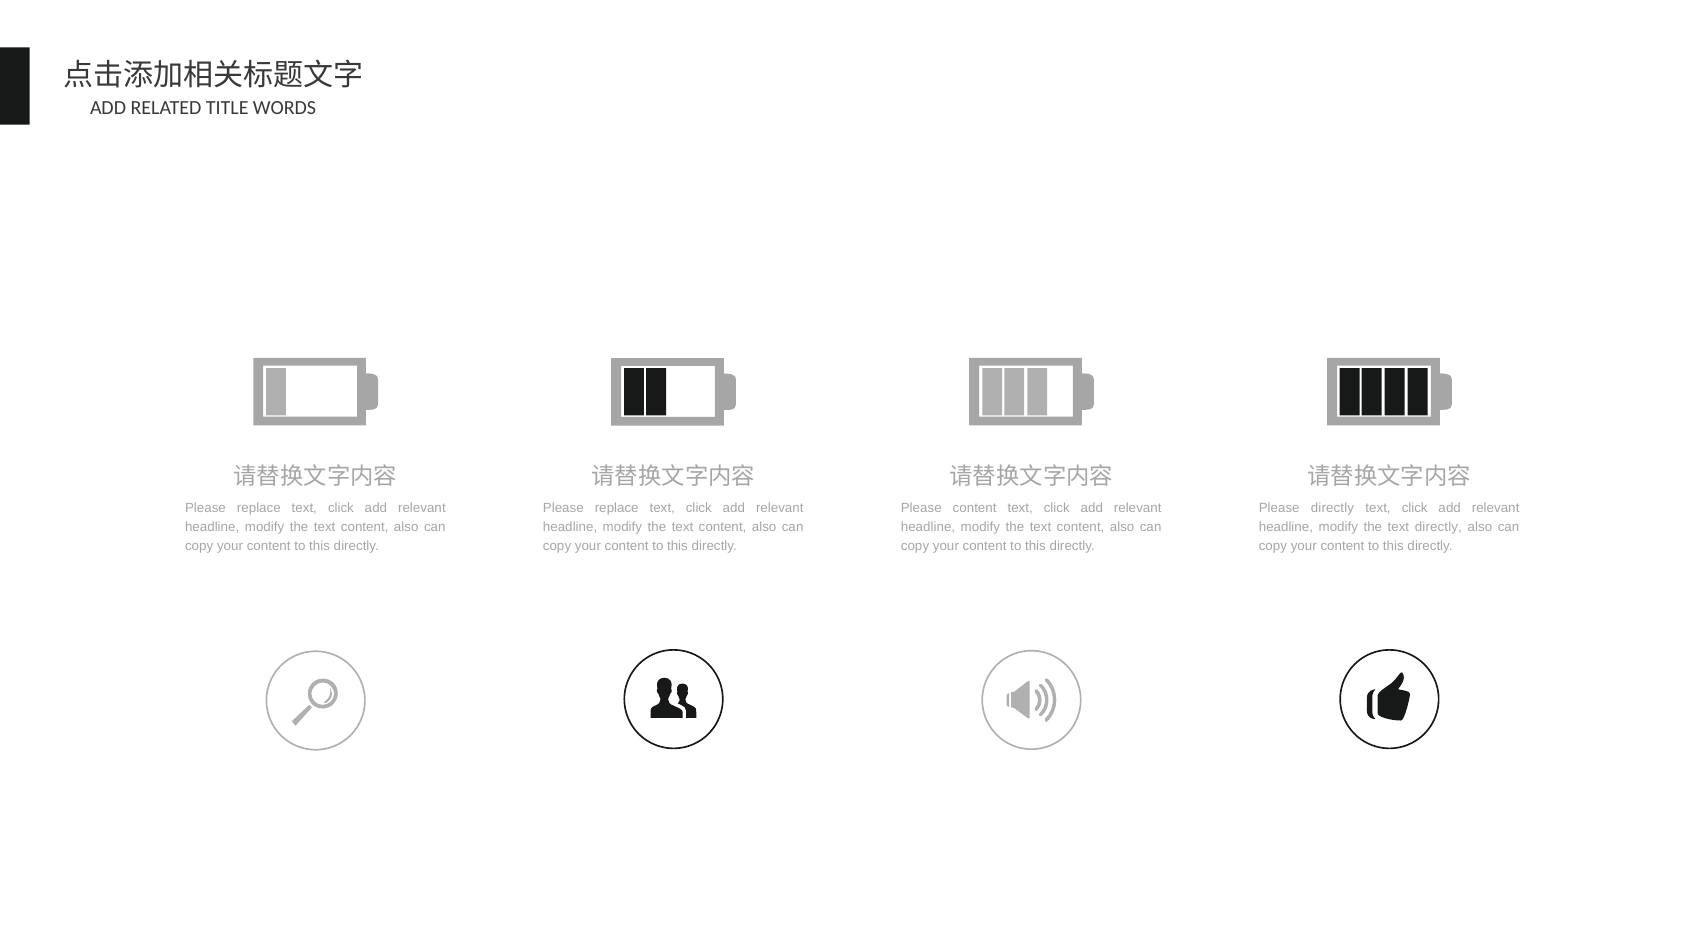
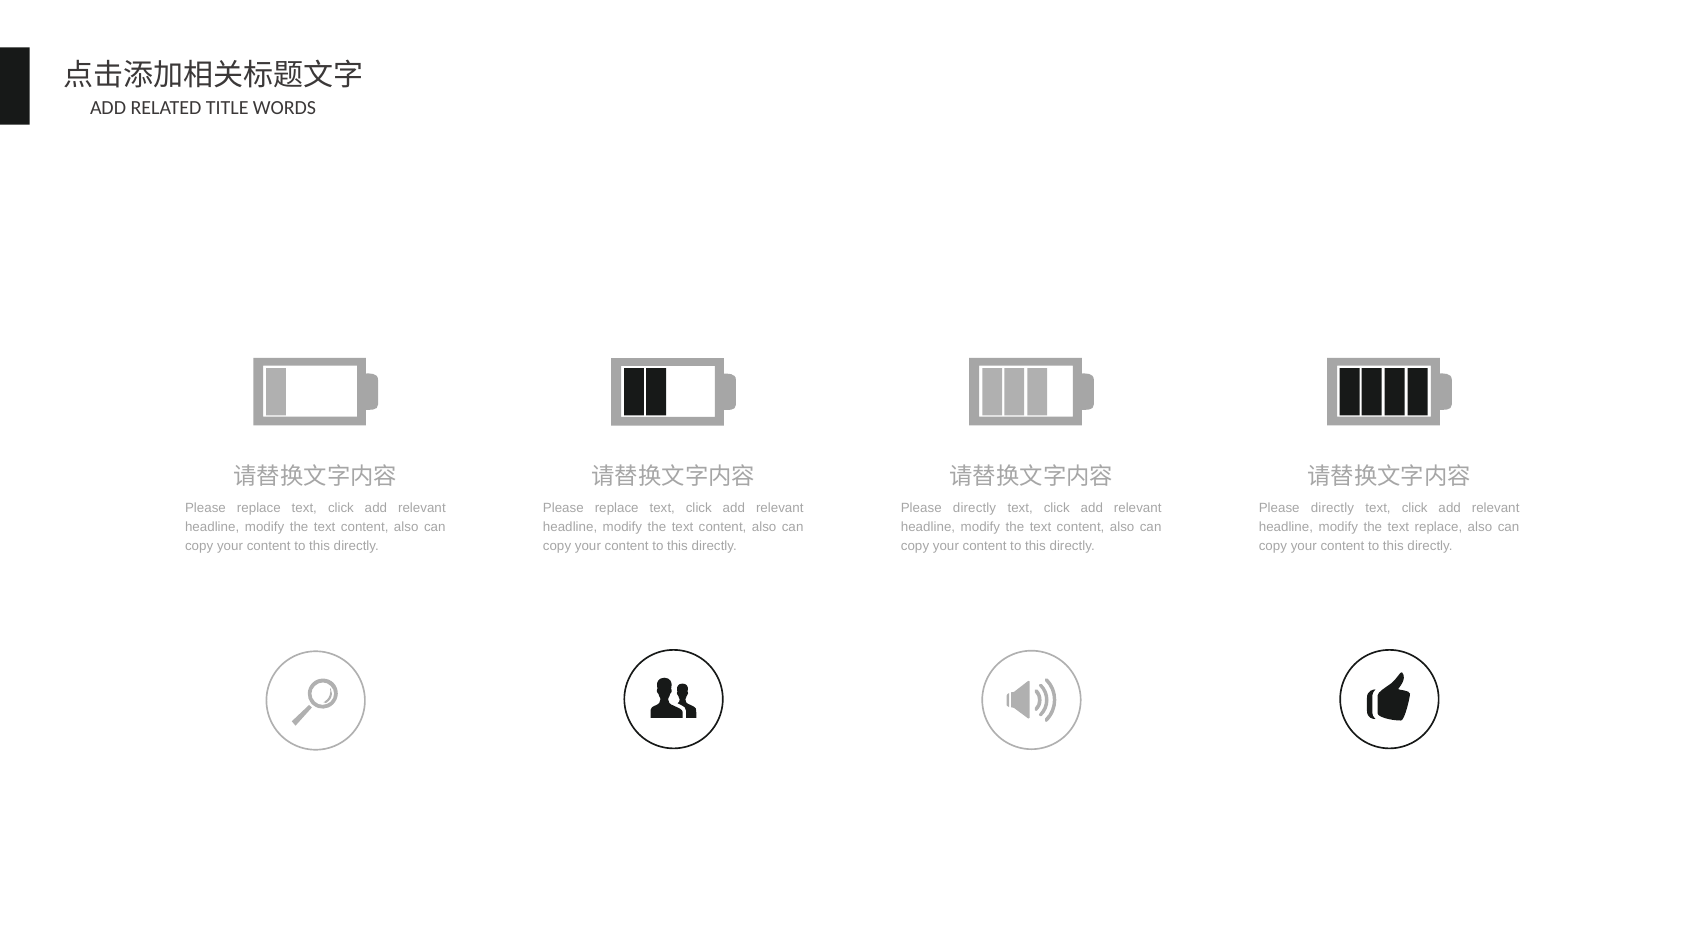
content at (975, 508): content -> directly
text directly: directly -> replace
